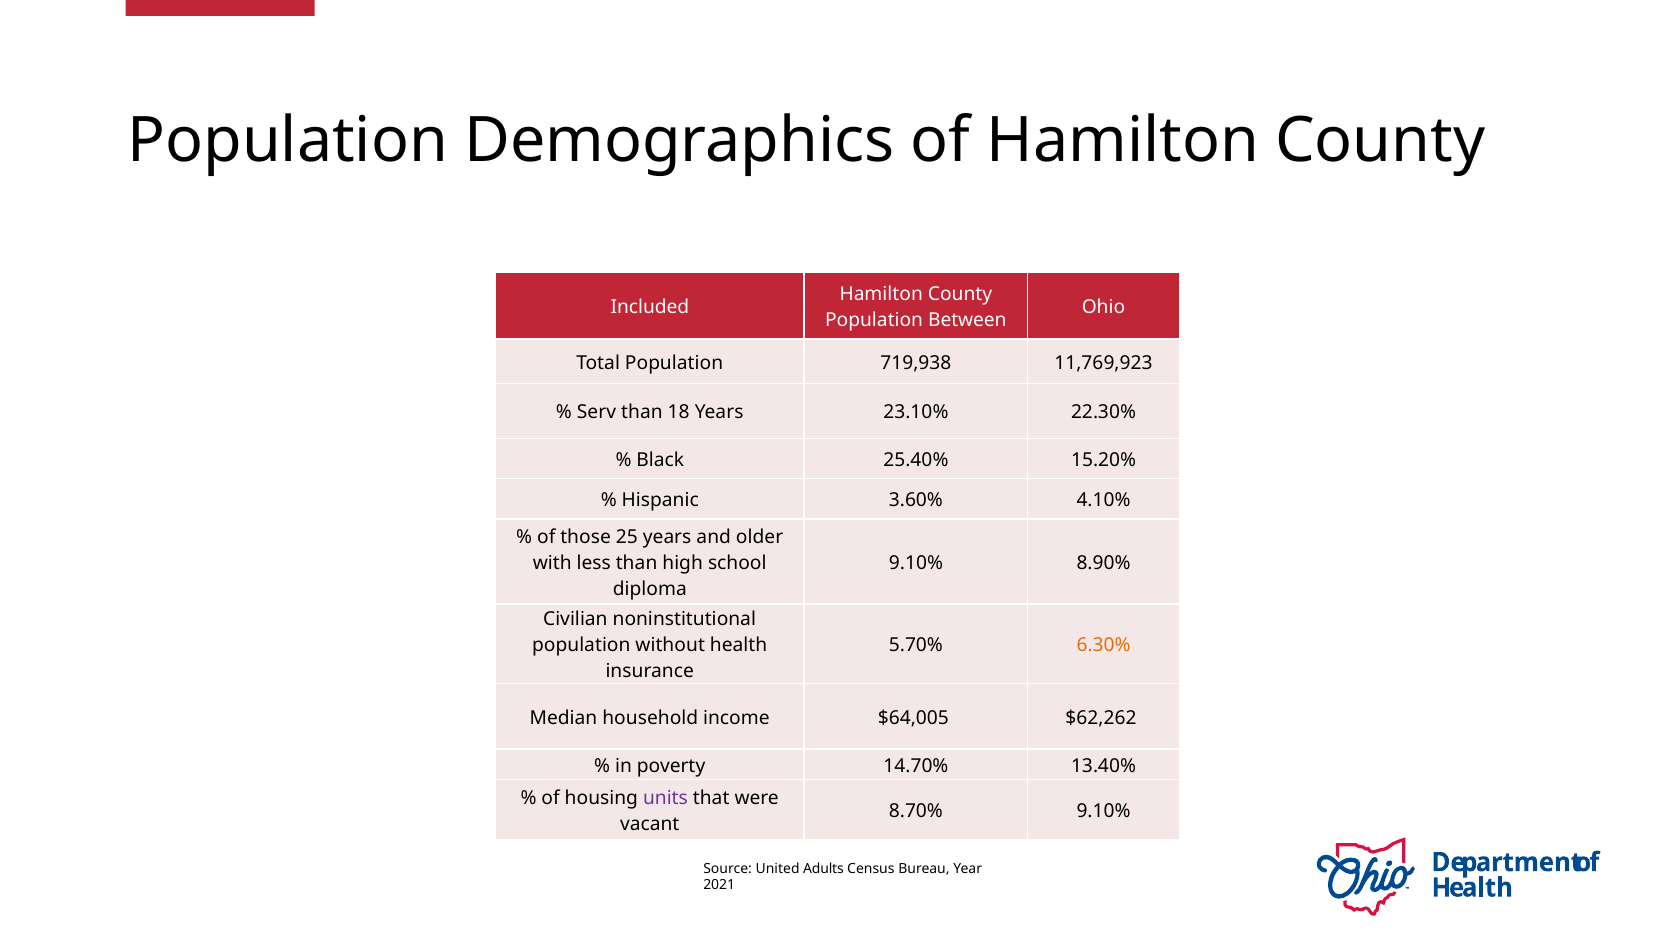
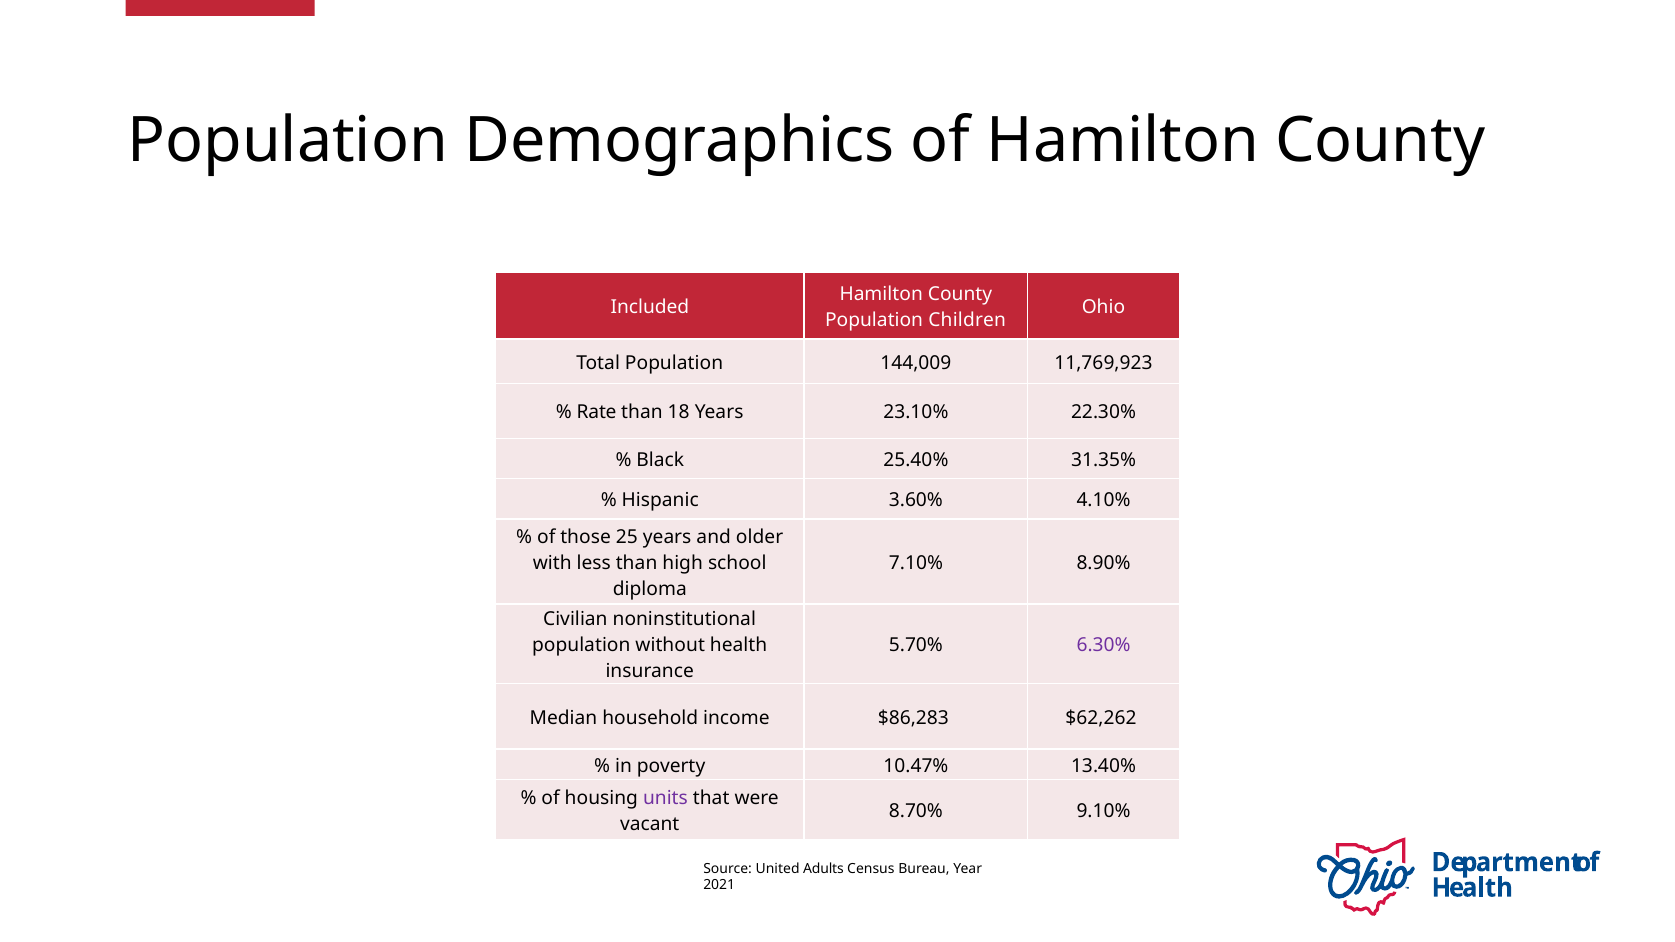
Between: Between -> Children
719,938: 719,938 -> 144,009
Serv: Serv -> Rate
15.20%: 15.20% -> 31.35%
9.10% at (916, 563): 9.10% -> 7.10%
6.30% colour: orange -> purple
$64,005: $64,005 -> $86,283
14.70%: 14.70% -> 10.47%
